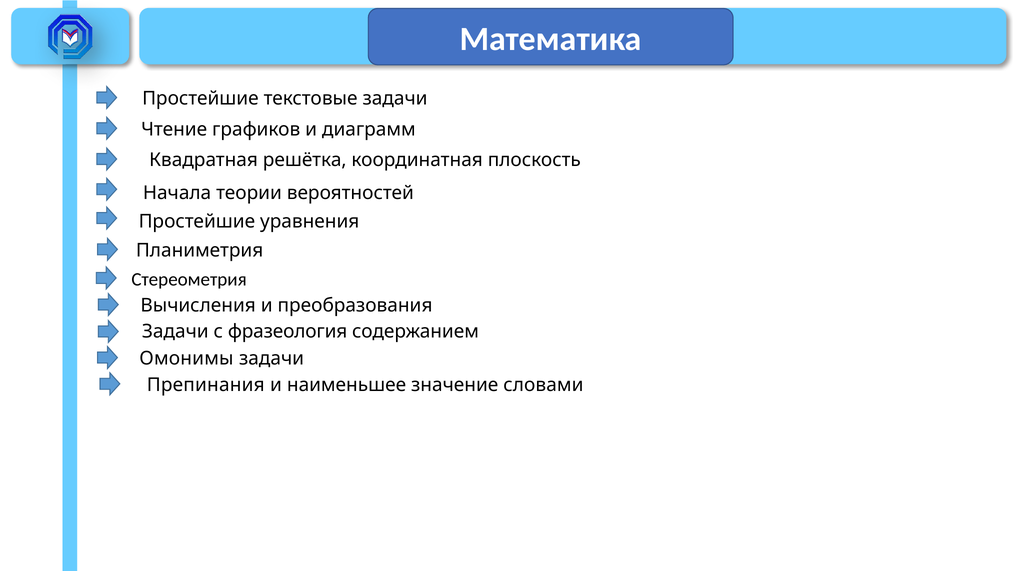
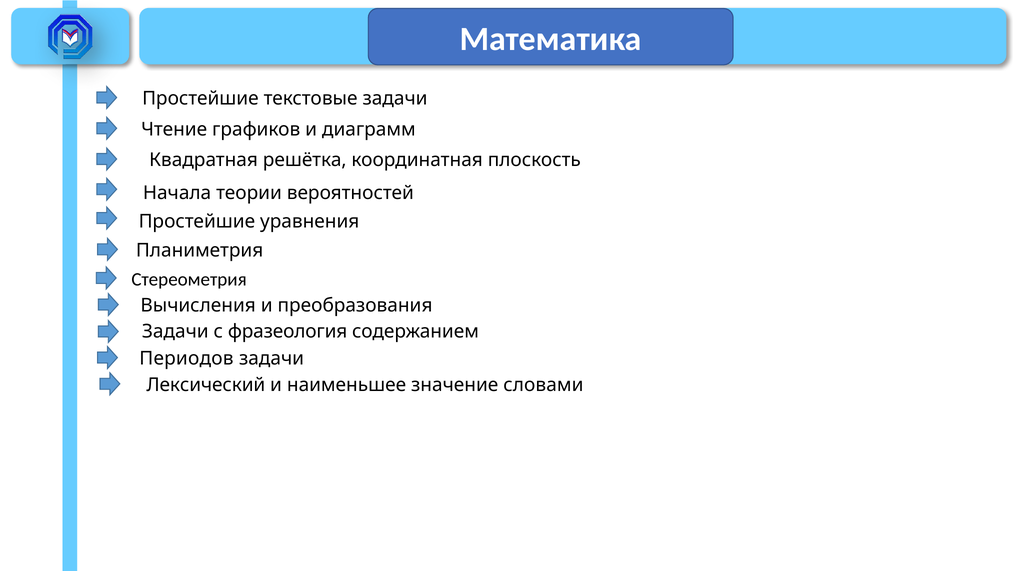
Омонимы: Омонимы -> Периодов
Препинания: Препинания -> Лексический
